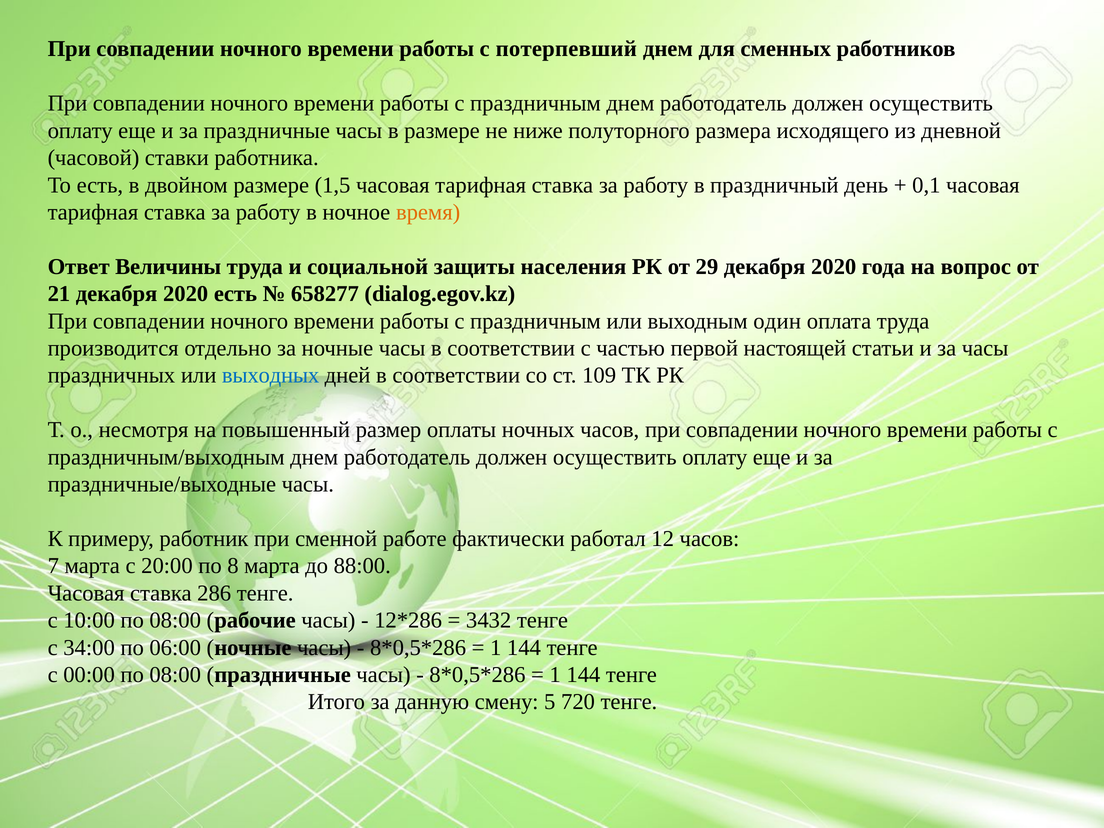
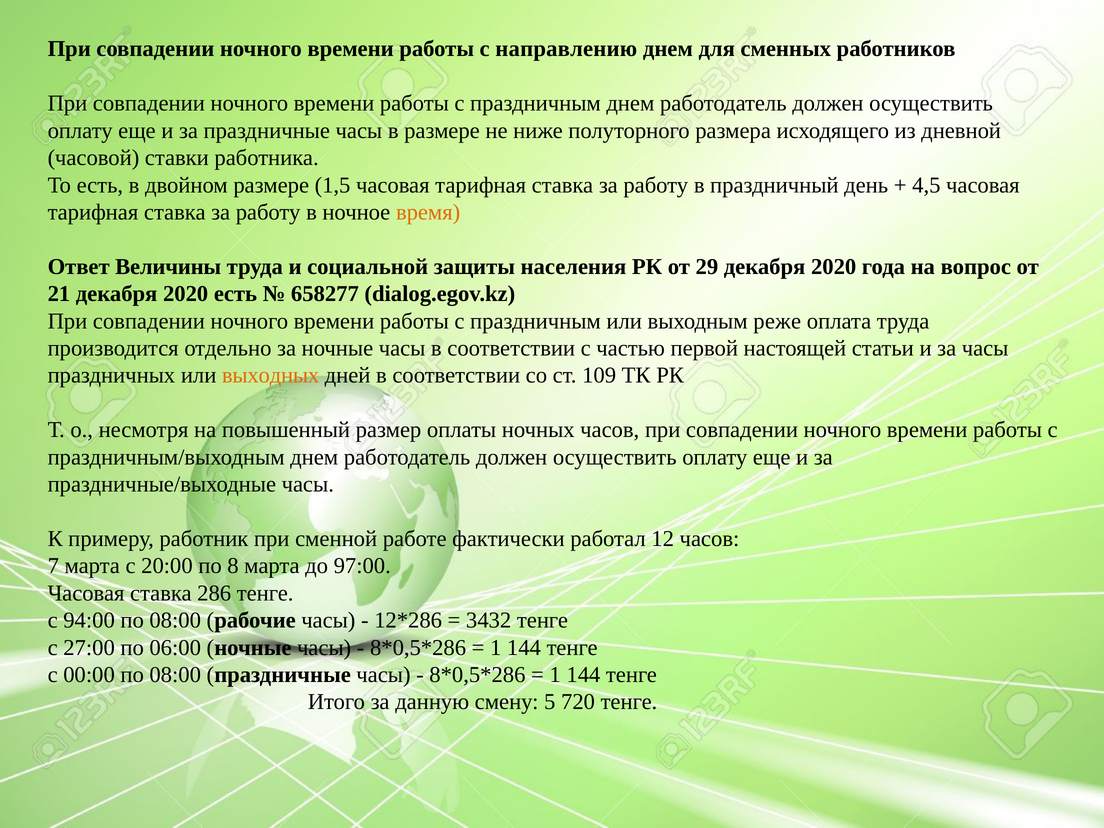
потерпевший: потерпевший -> направлению
0,1: 0,1 -> 4,5
один: один -> реже
выходных colour: blue -> orange
88:00: 88:00 -> 97:00
10:00: 10:00 -> 94:00
34:00: 34:00 -> 27:00
